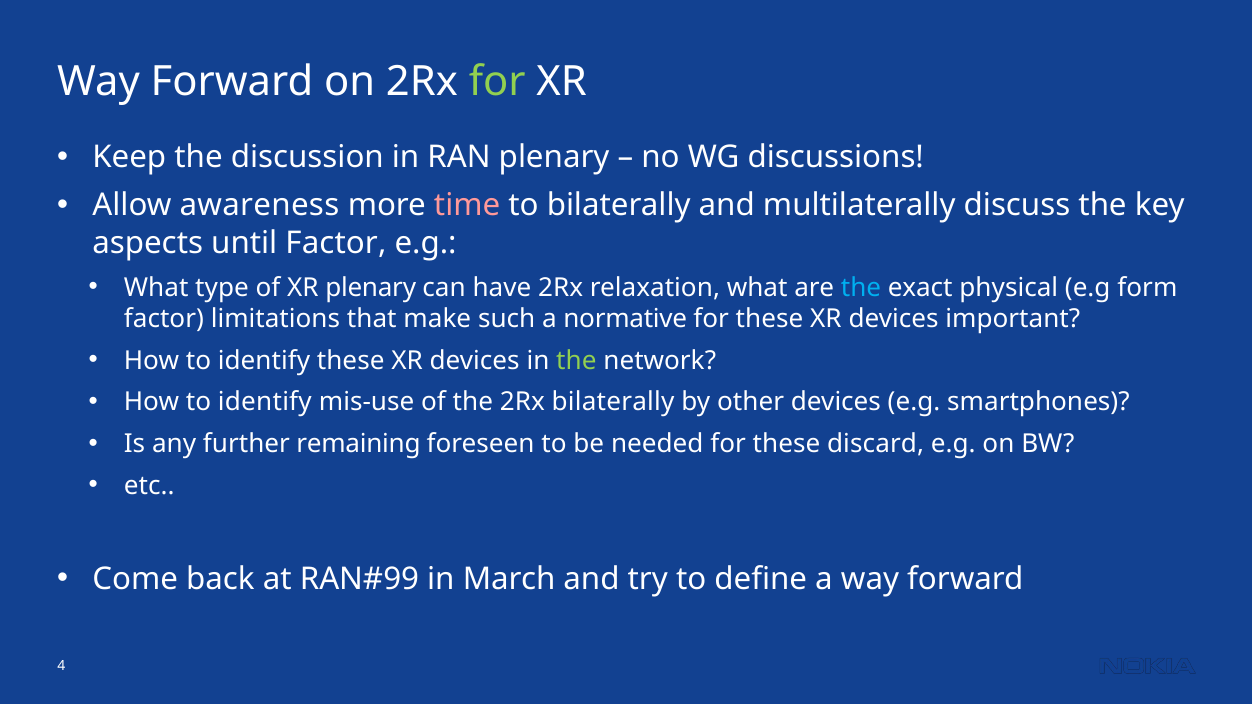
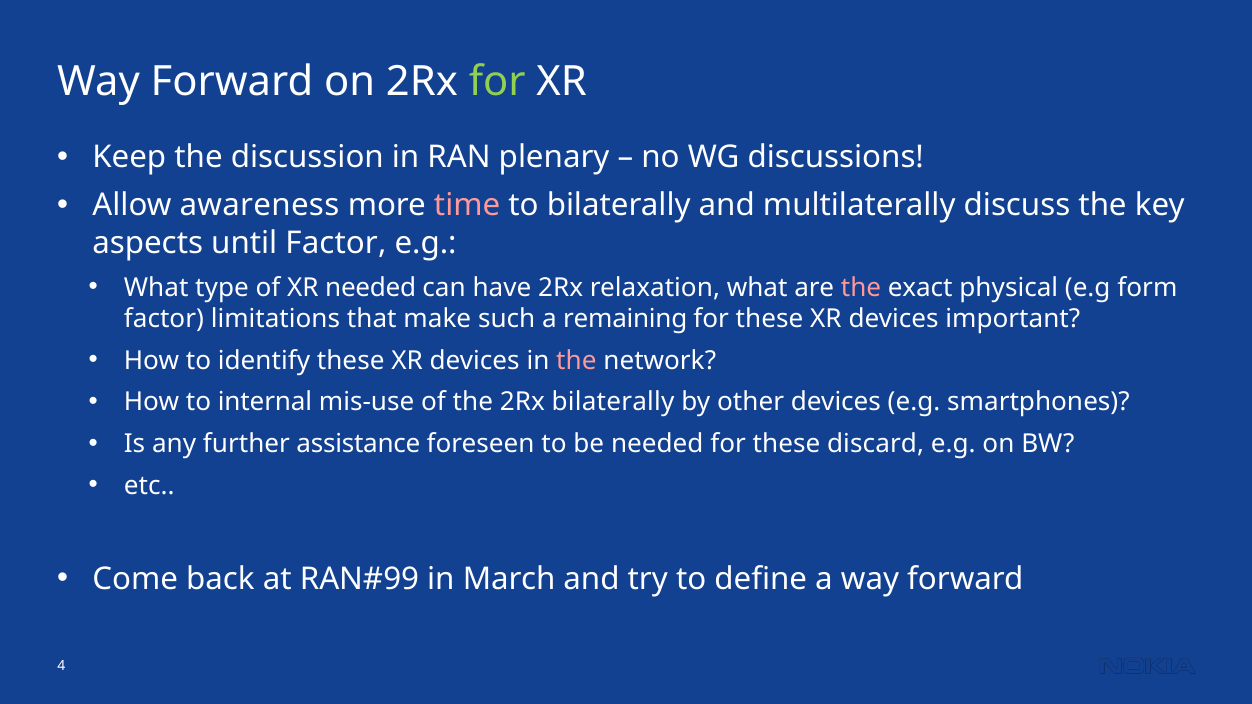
XR plenary: plenary -> needed
the at (861, 288) colour: light blue -> pink
normative: normative -> remaining
the at (576, 361) colour: light green -> pink
identify at (265, 403): identify -> internal
remaining: remaining -> assistance
